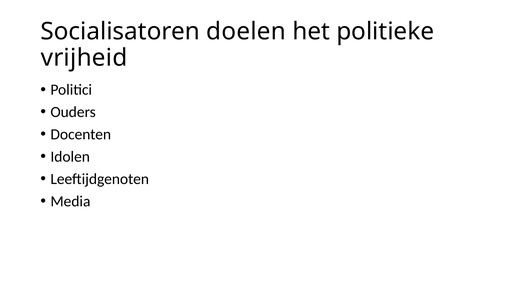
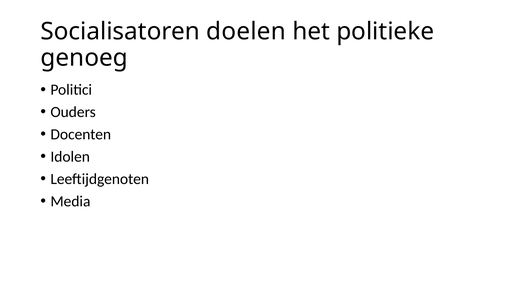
vrijheid: vrijheid -> genoeg
